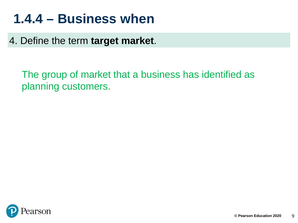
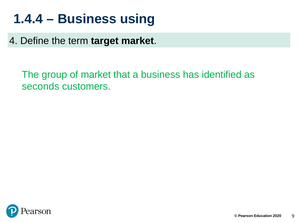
when: when -> using
planning: planning -> seconds
